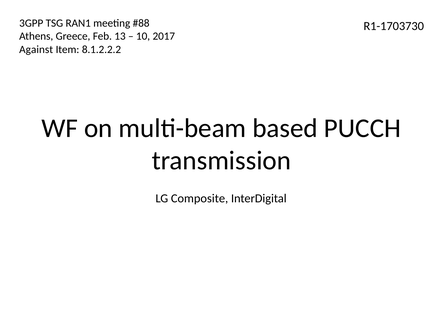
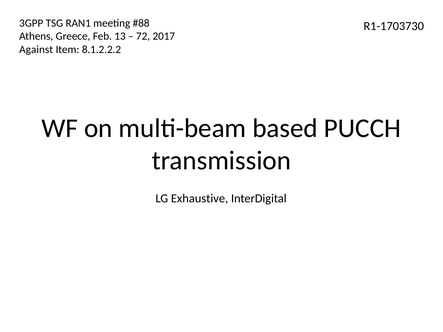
10: 10 -> 72
Composite: Composite -> Exhaustive
